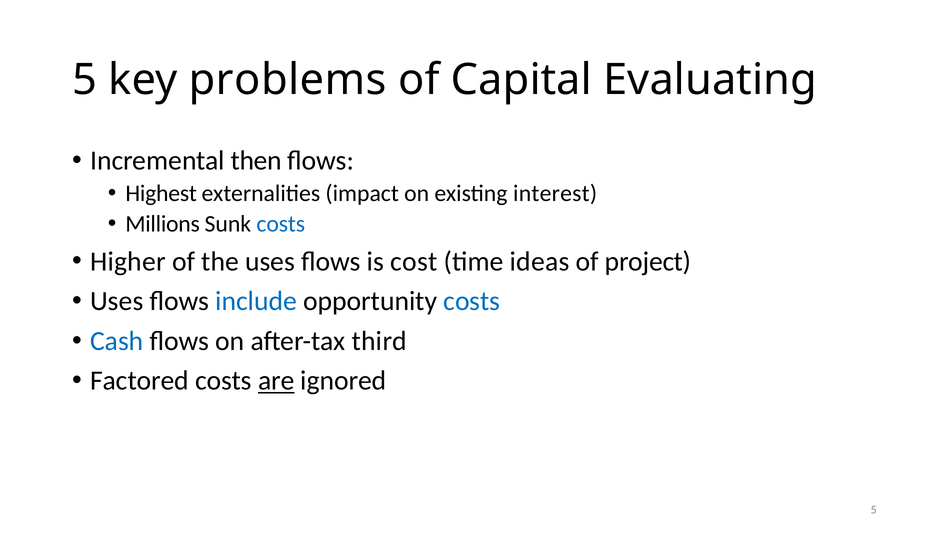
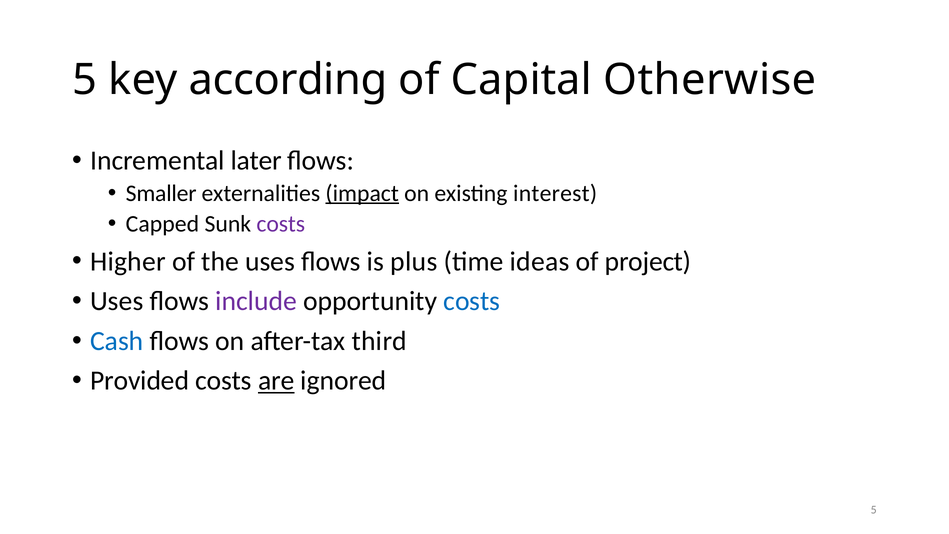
problems: problems -> according
Evaluating: Evaluating -> Otherwise
then: then -> later
Highest: Highest -> Smaller
impact underline: none -> present
Millions: Millions -> Capped
costs at (281, 224) colour: blue -> purple
cost: cost -> plus
include colour: blue -> purple
Factored: Factored -> Provided
